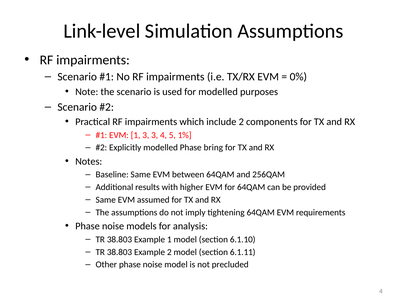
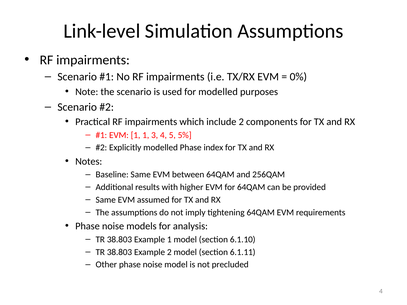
1 3: 3 -> 1
1%: 1% -> 5%
bring: bring -> index
